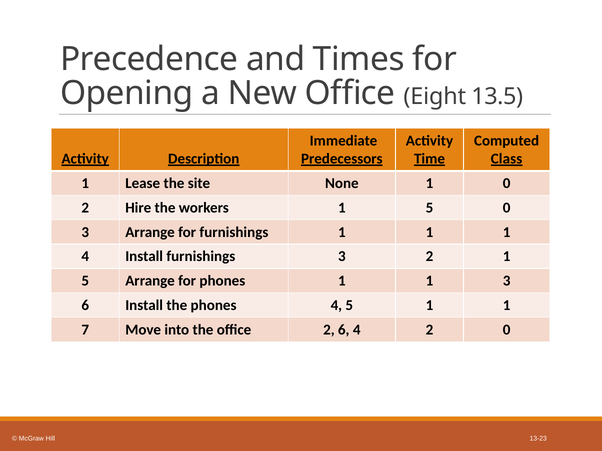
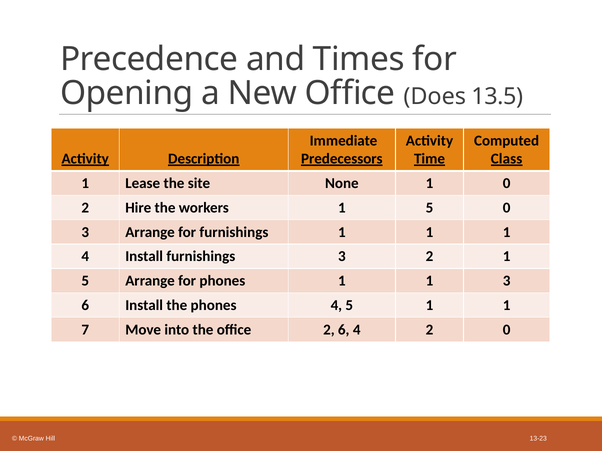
Eight: Eight -> Does
